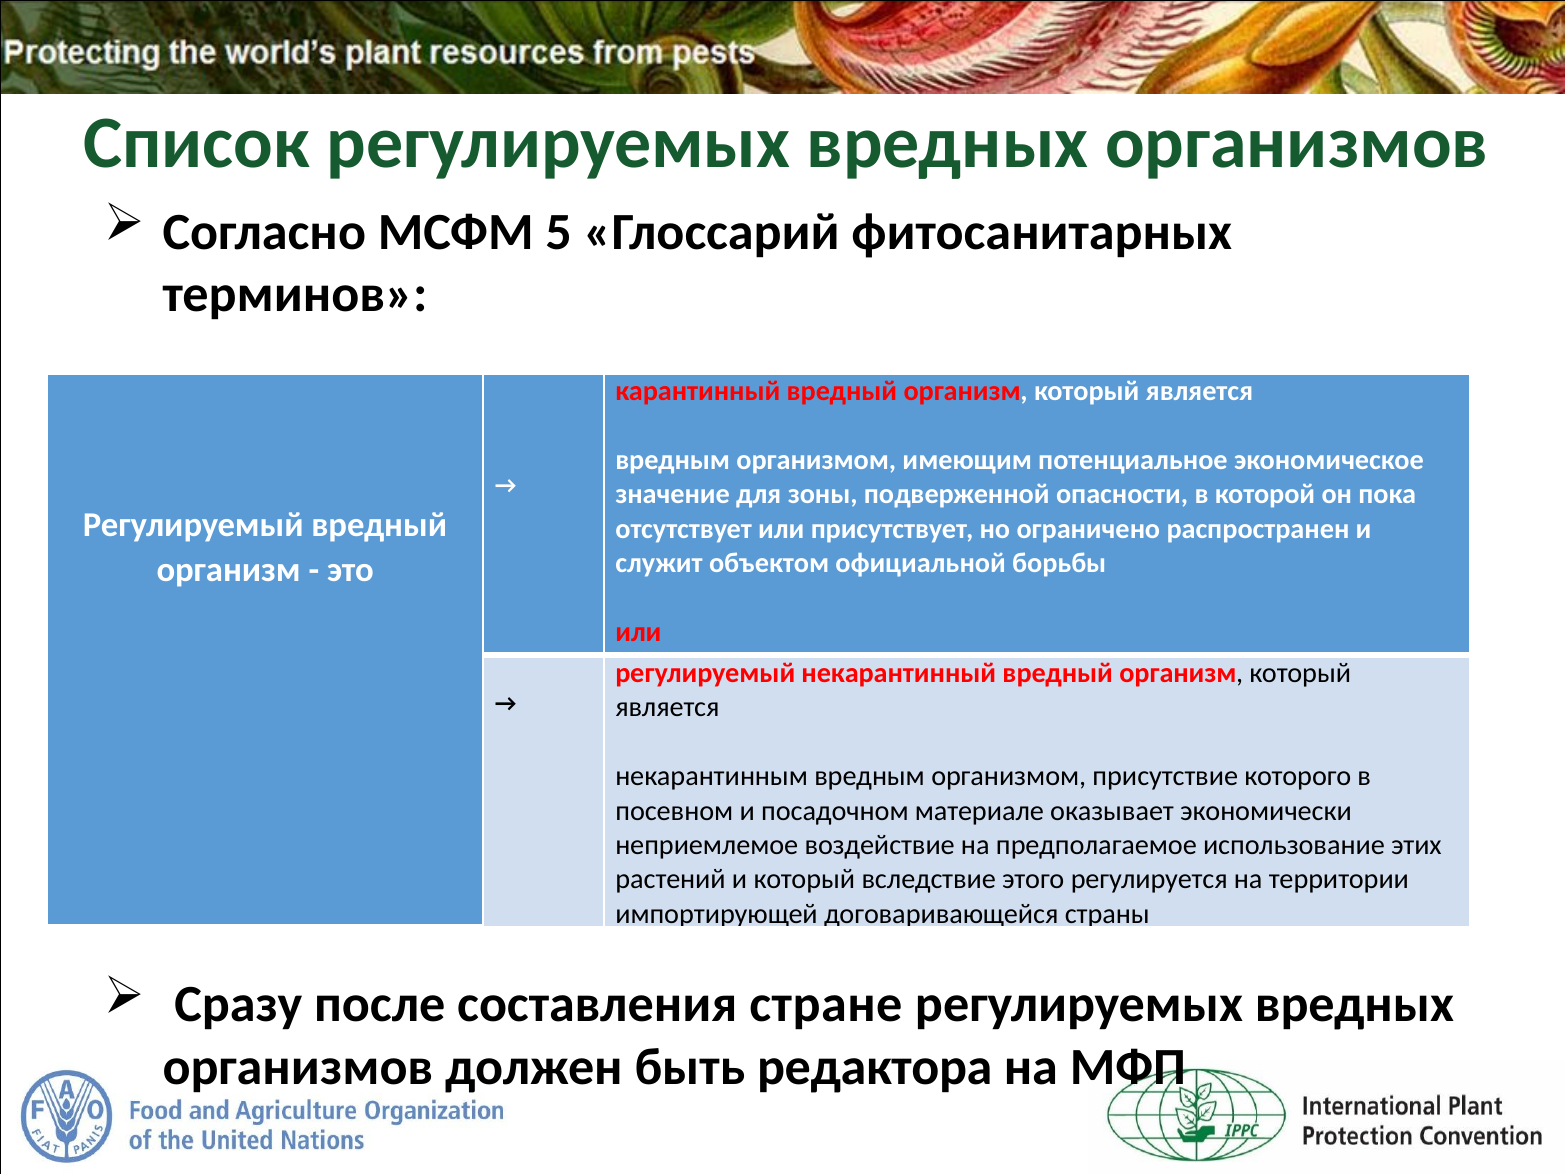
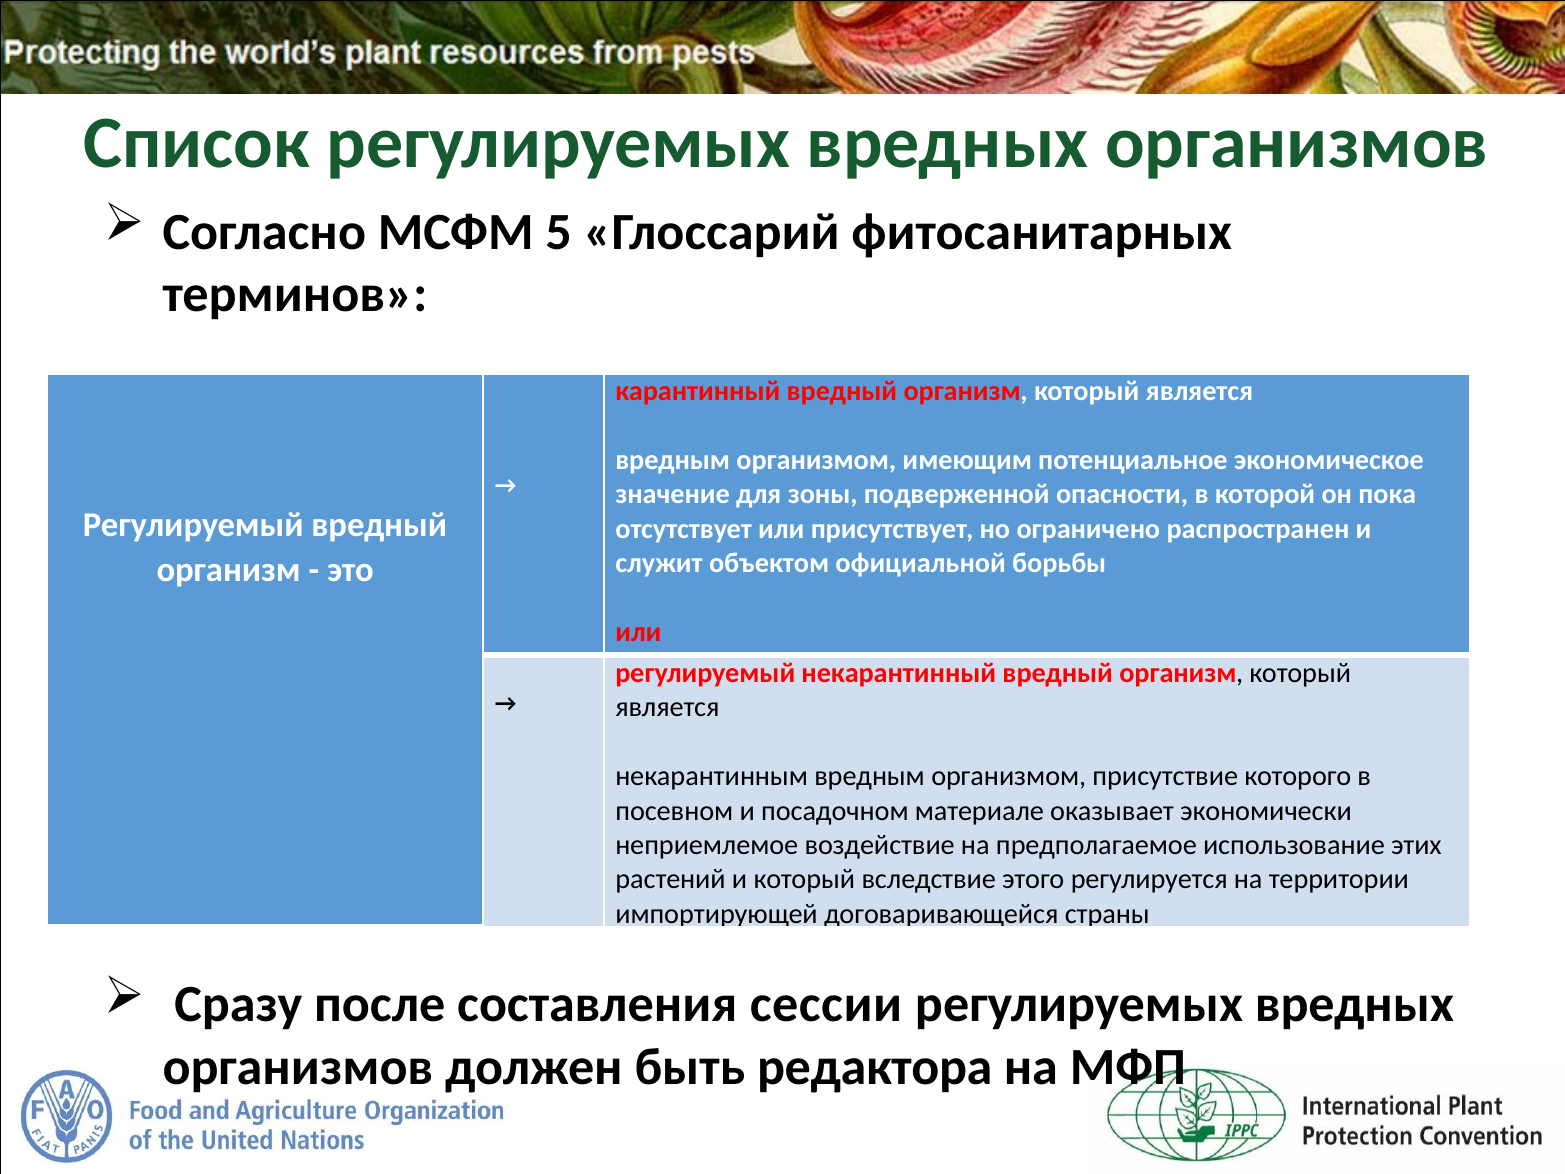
стране: стране -> сессии
